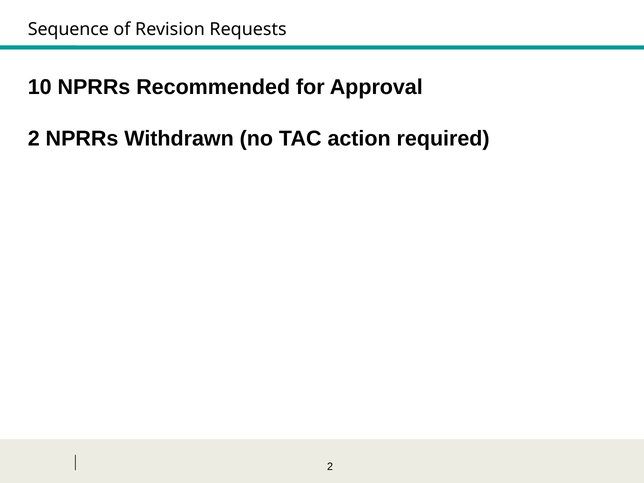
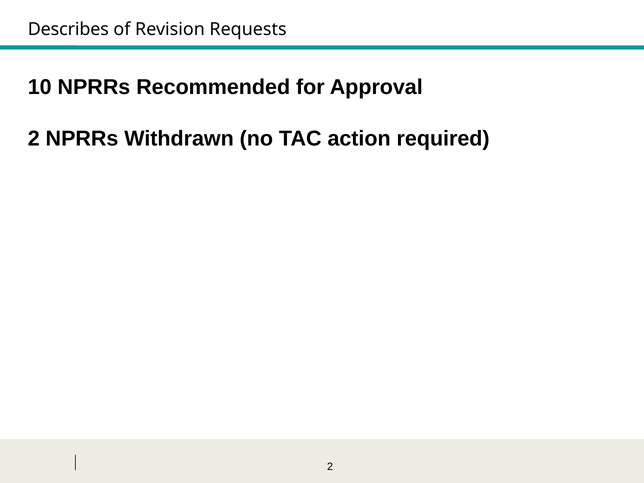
Sequence: Sequence -> Describes
